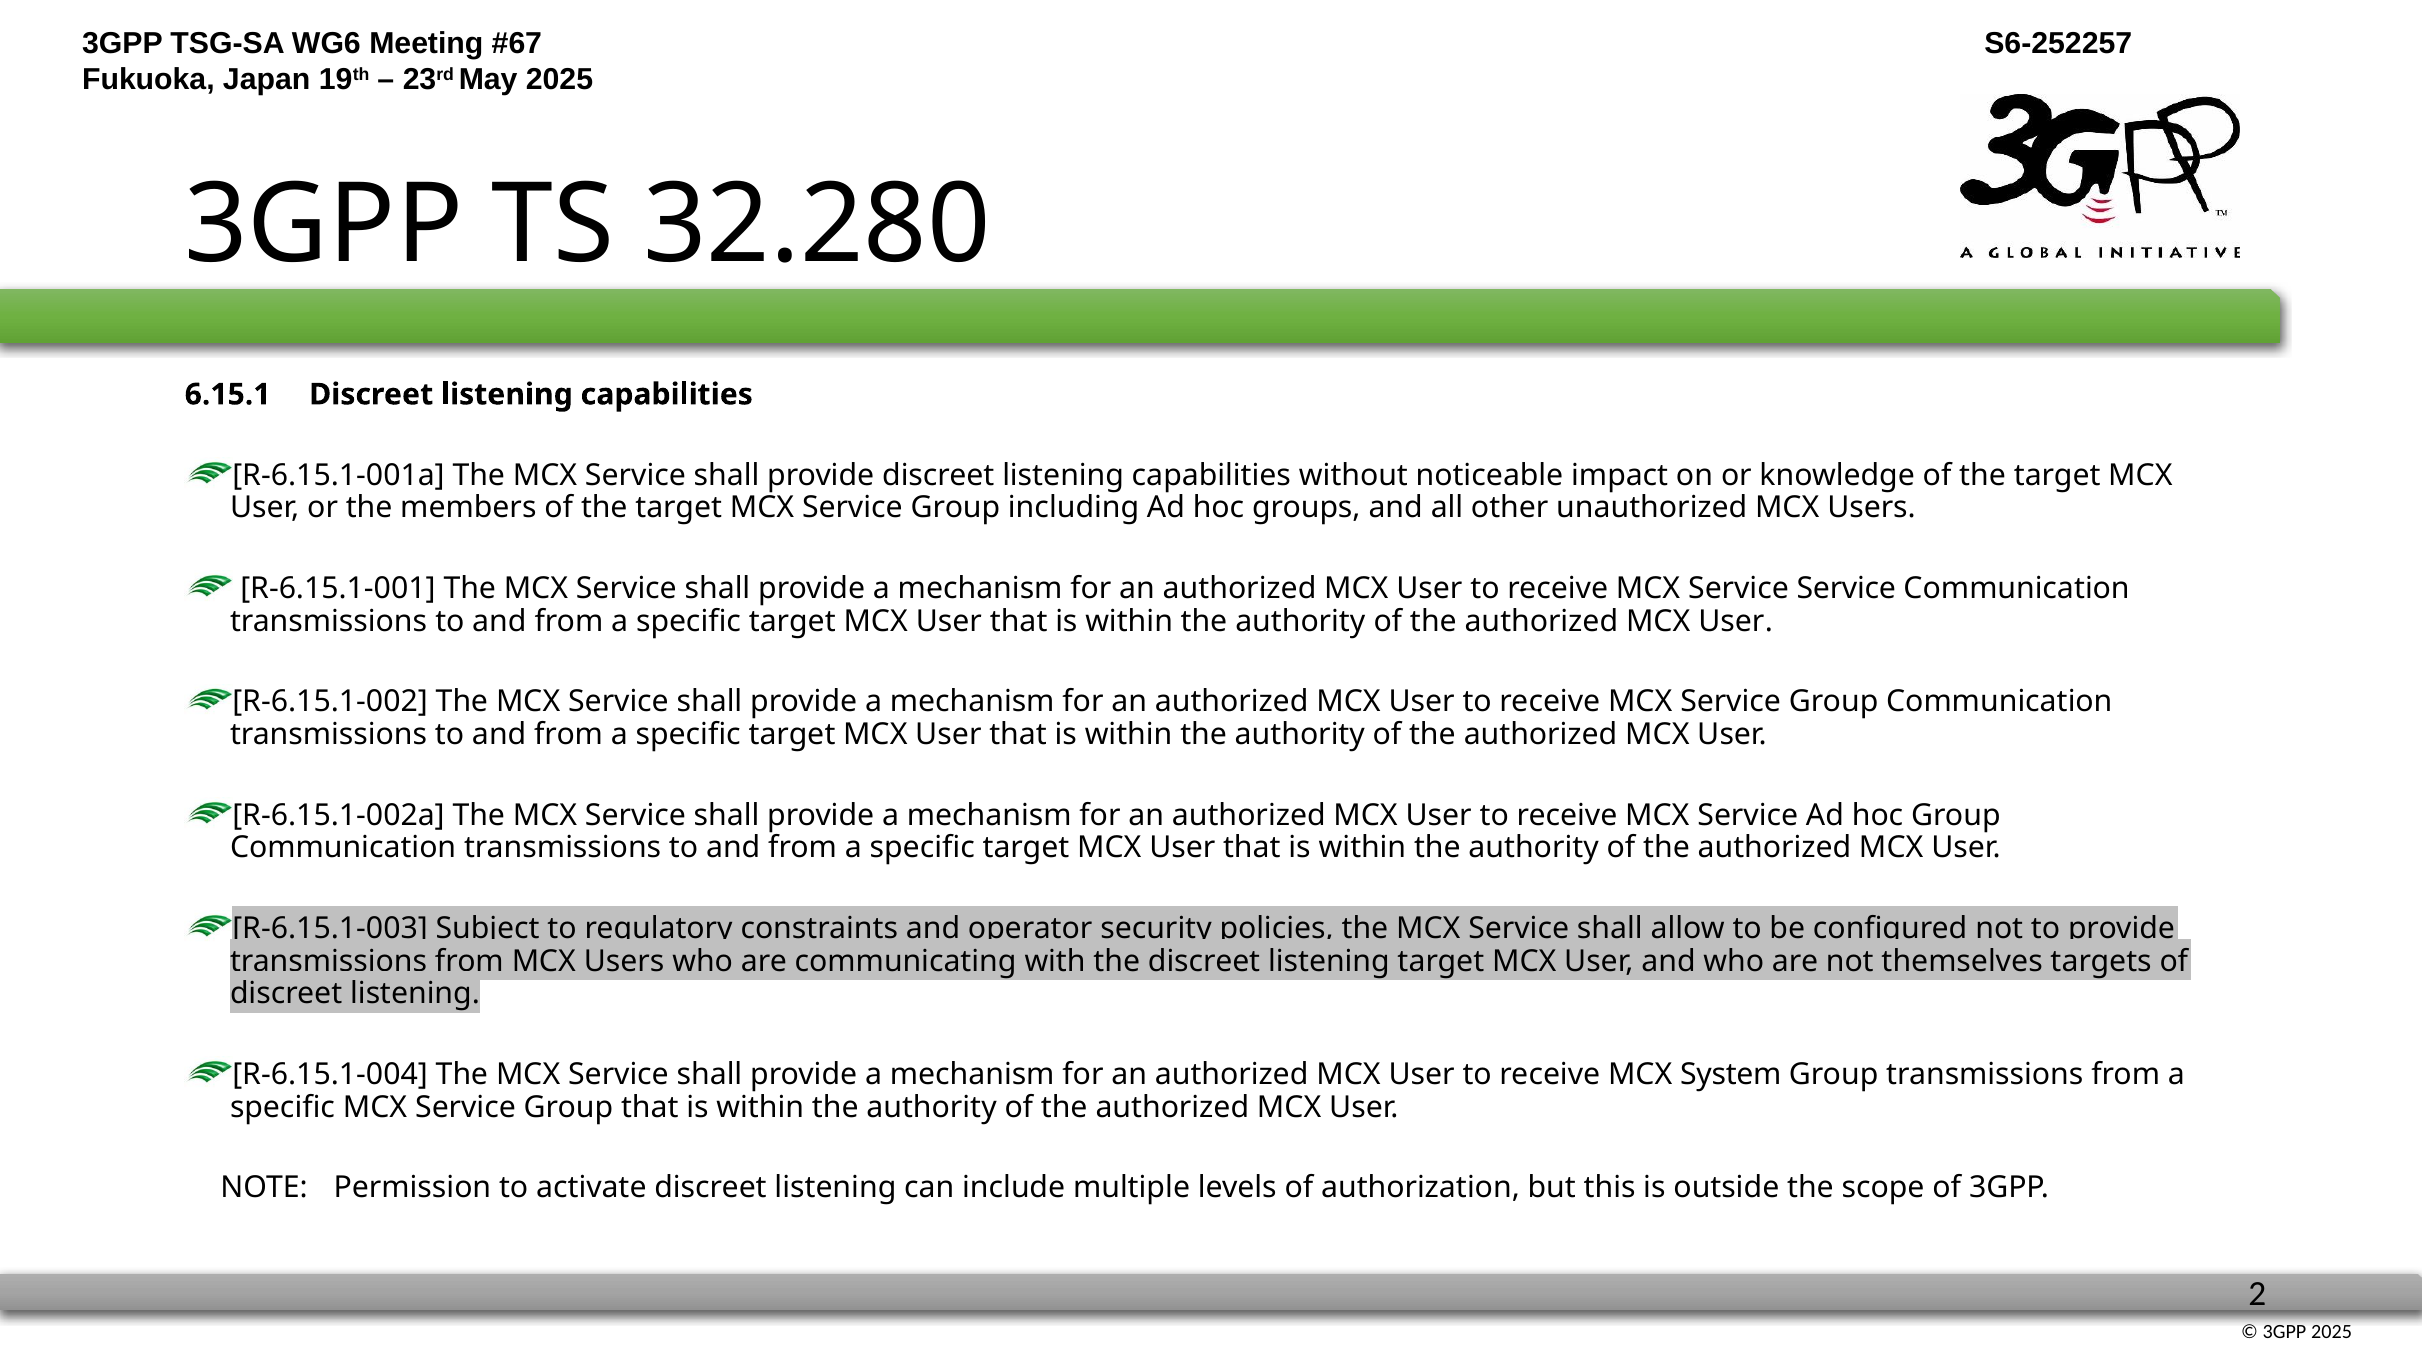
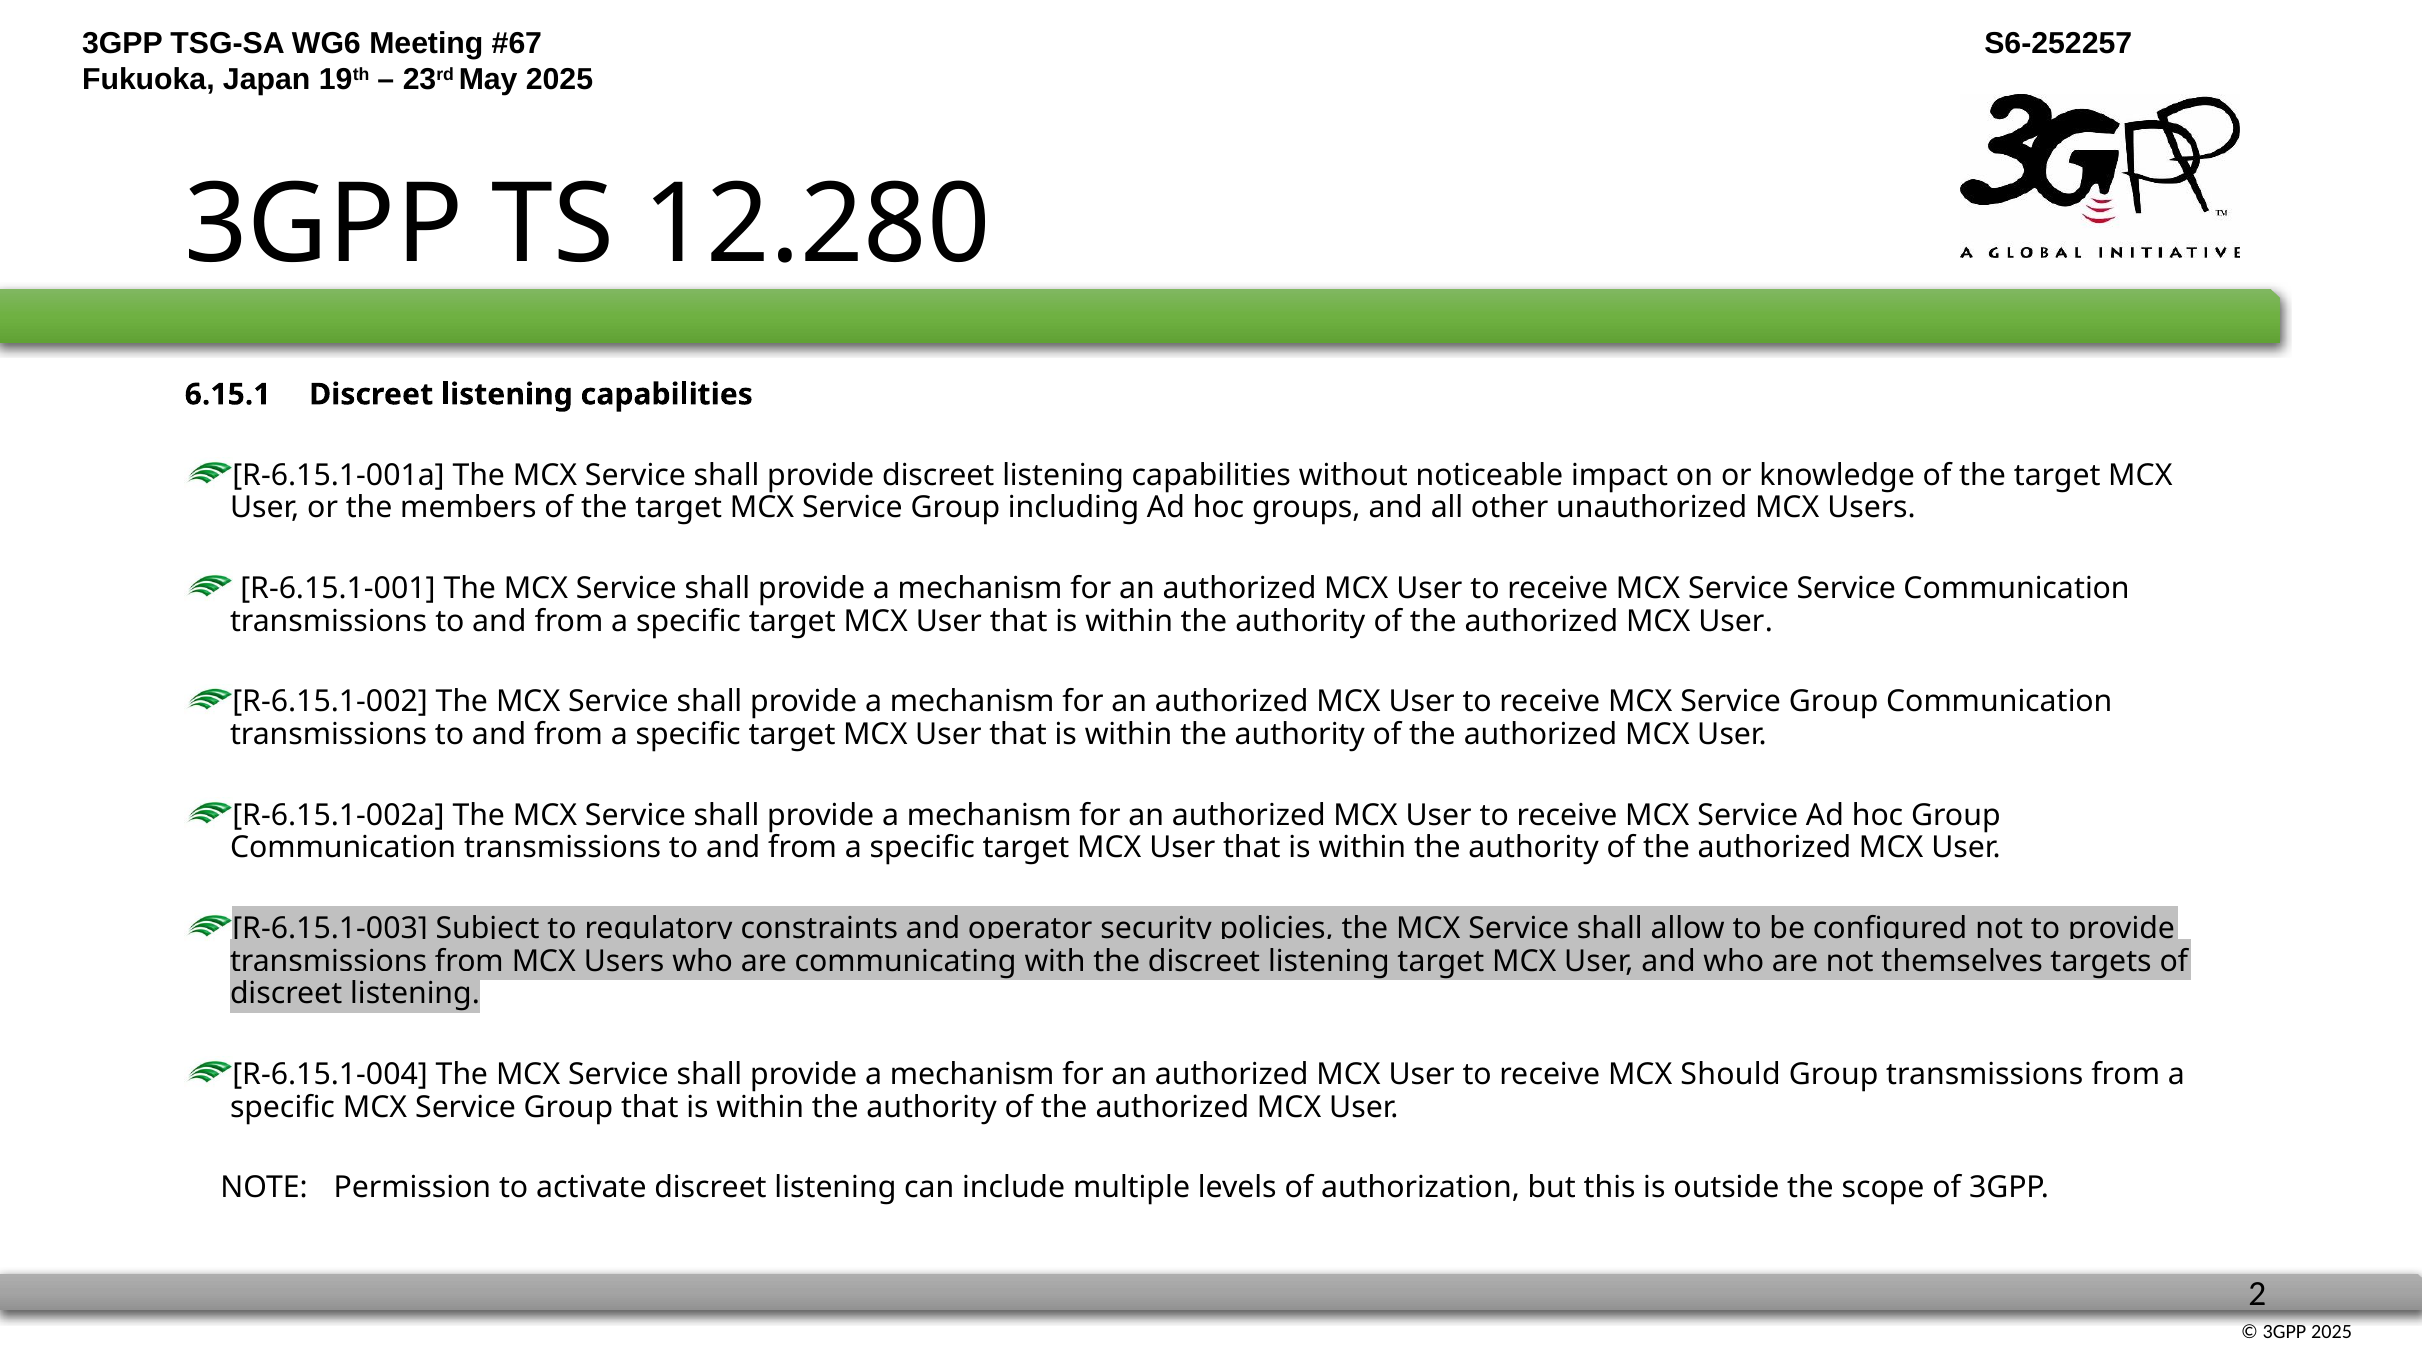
32.280: 32.280 -> 12.280
System: System -> Should
